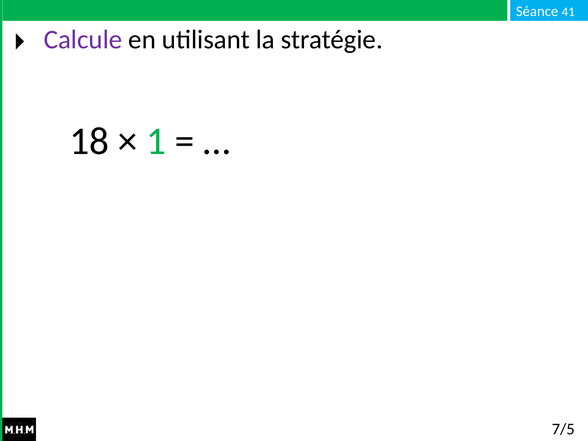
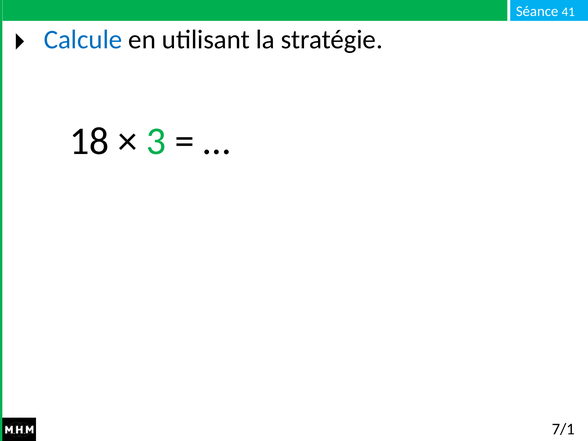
Calcule colour: purple -> blue
1: 1 -> 3
7/5: 7/5 -> 7/1
